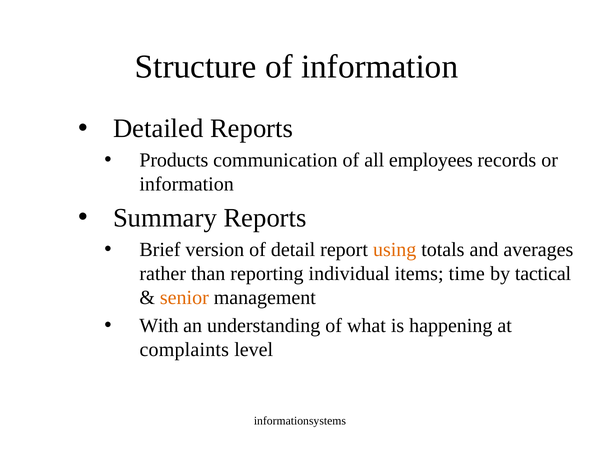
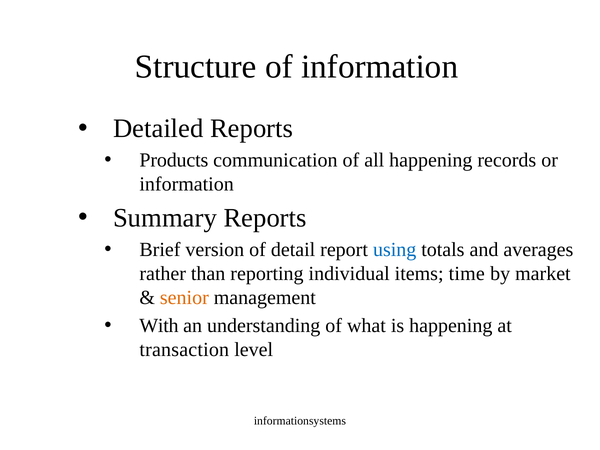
all employees: employees -> happening
using colour: orange -> blue
tactical: tactical -> market
complaints: complaints -> transaction
